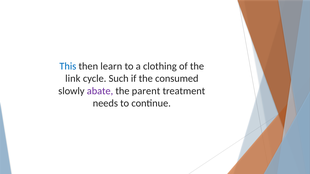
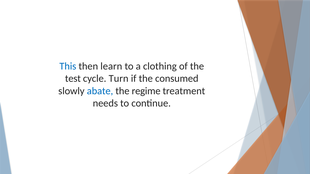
link: link -> test
Such: Such -> Turn
abate colour: purple -> blue
parent: parent -> regime
